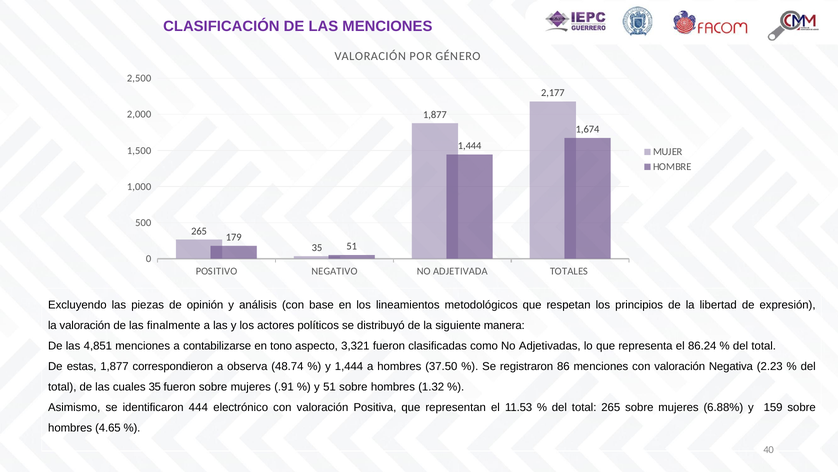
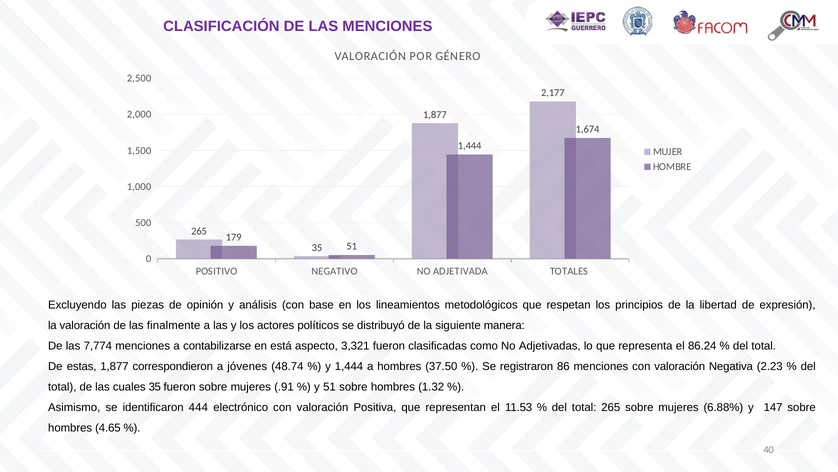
4,851: 4,851 -> 7,774
tono: tono -> está
observa: observa -> jóvenes
159: 159 -> 147
